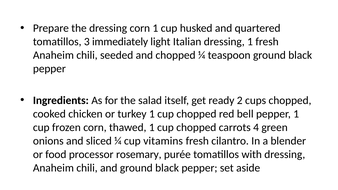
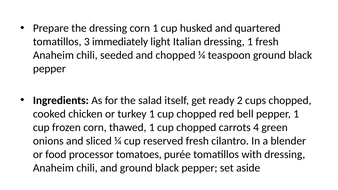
vitamins: vitamins -> reserved
rosemary: rosemary -> tomatoes
